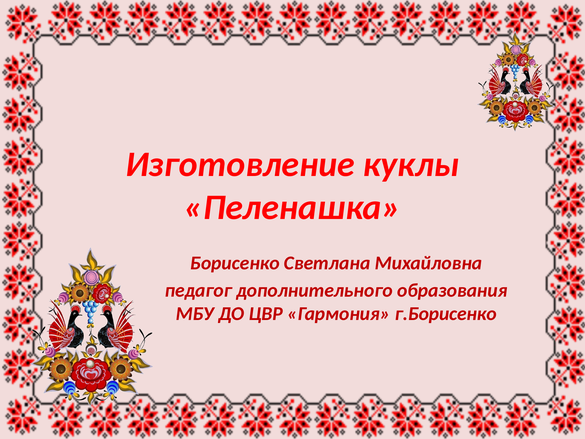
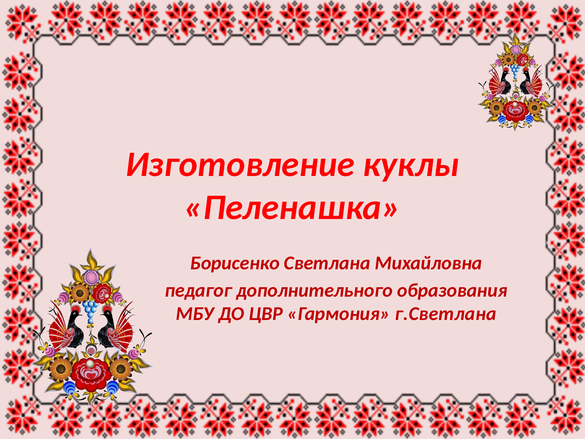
г.Борисенко: г.Борисенко -> г.Светлана
